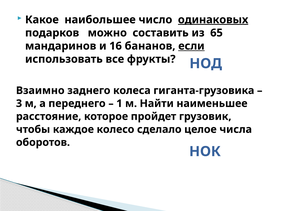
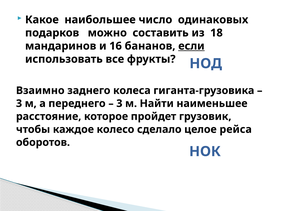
одинаковых underline: present -> none
65: 65 -> 18
1 at (119, 104): 1 -> 3
числа: числа -> рейса
